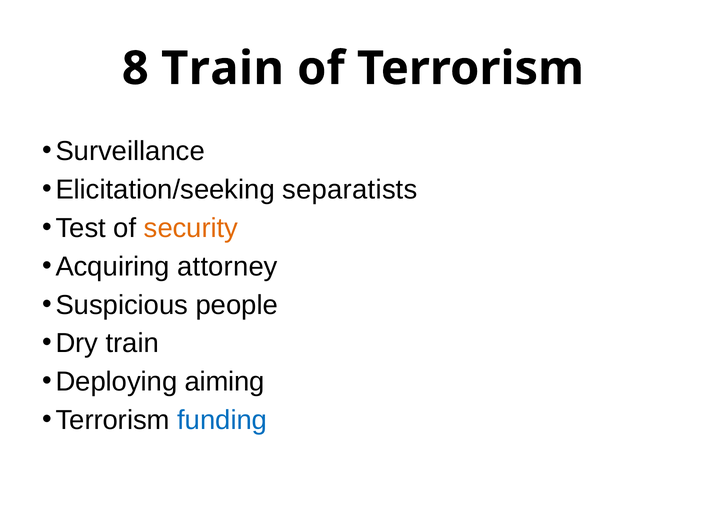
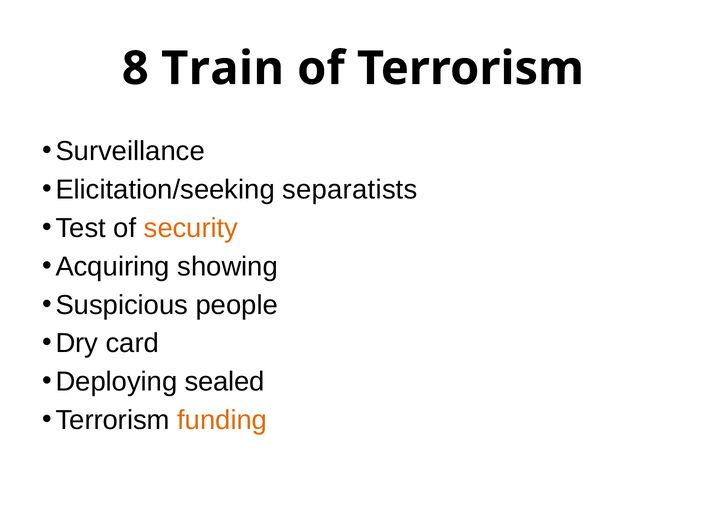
attorney: attorney -> showing
Dry train: train -> card
aiming: aiming -> sealed
funding colour: blue -> orange
